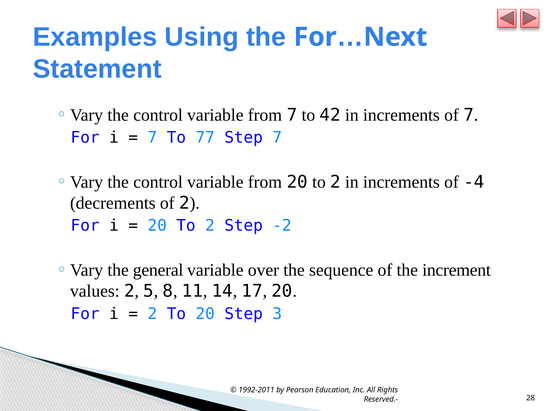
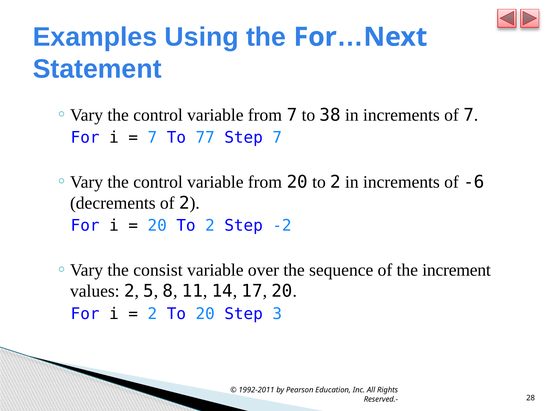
42: 42 -> 38
-4: -4 -> -6
general: general -> consist
